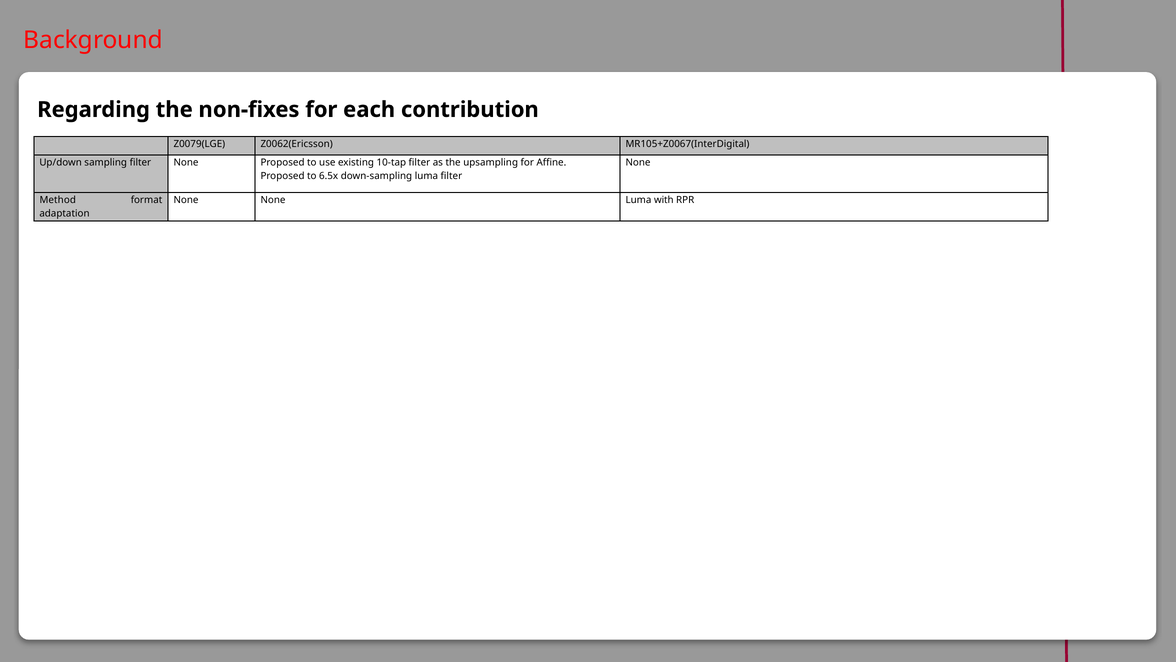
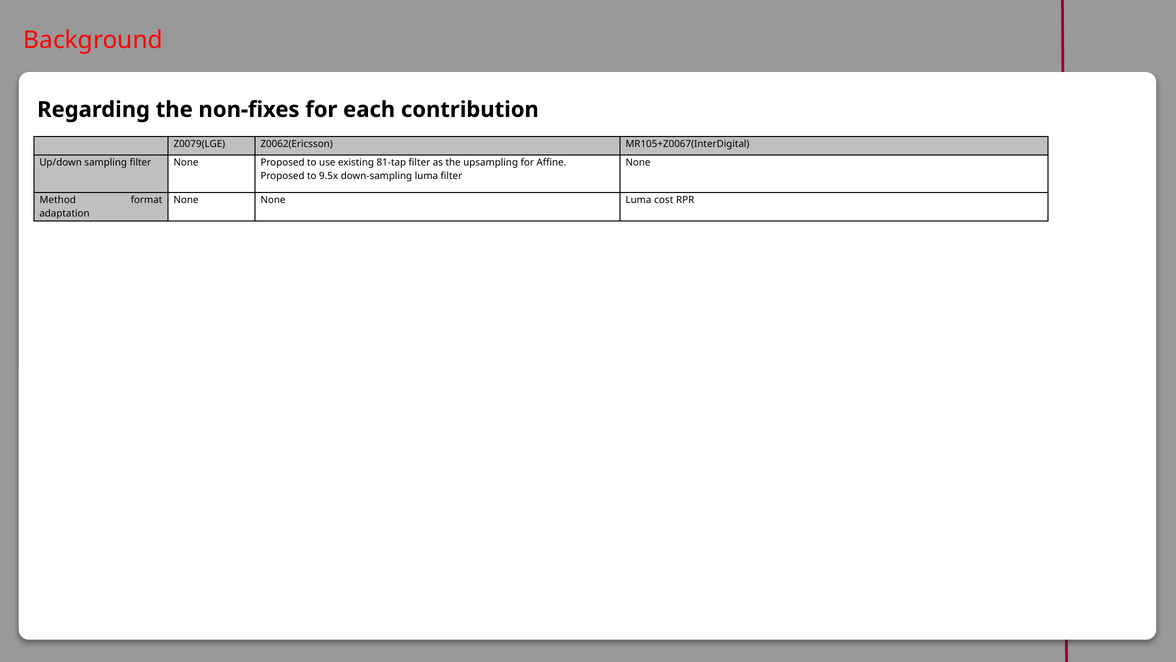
10-tap: 10-tap -> 81-tap
6.5x: 6.5x -> 9.5x
with: with -> cost
